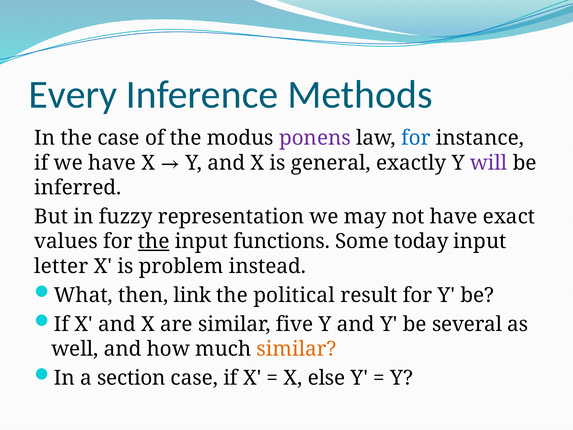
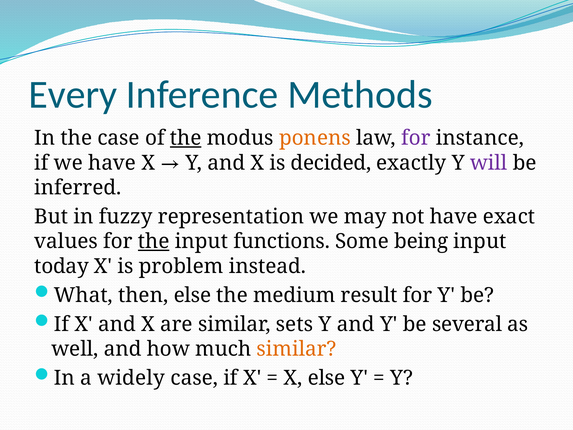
the at (186, 138) underline: none -> present
ponens colour: purple -> orange
for at (416, 138) colour: blue -> purple
general: general -> decided
today: today -> being
letter: letter -> today
then link: link -> else
political: political -> medium
five: five -> sets
section: section -> widely
